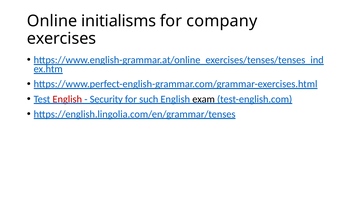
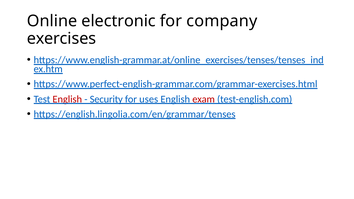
initialisms: initialisms -> electronic
such: such -> uses
exam colour: black -> red
